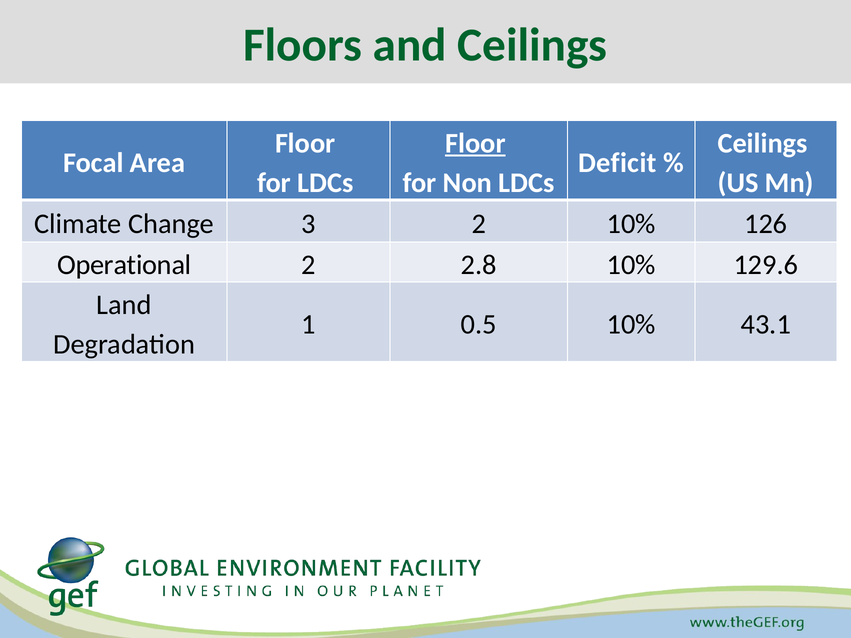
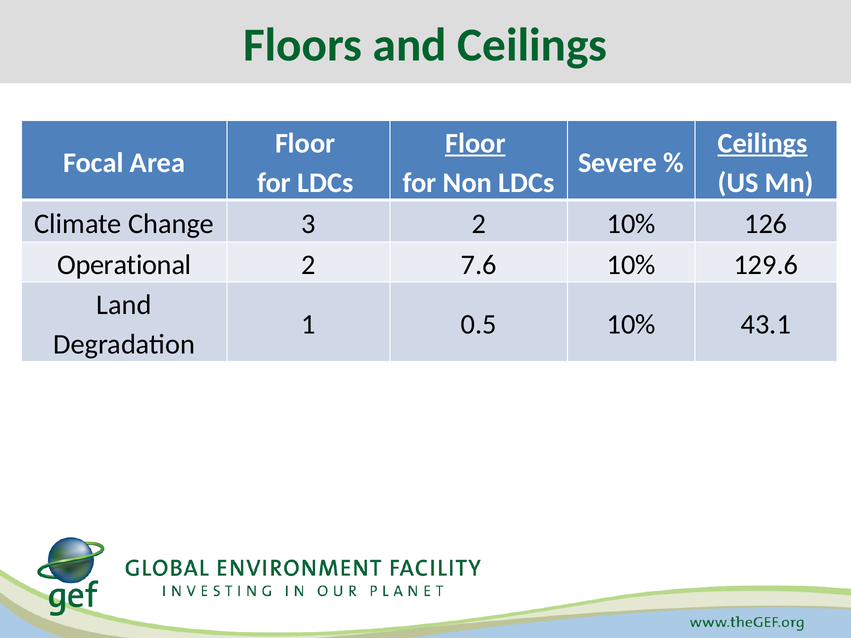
Ceilings at (763, 143) underline: none -> present
Deficit: Deficit -> Severe
2.8: 2.8 -> 7.6
